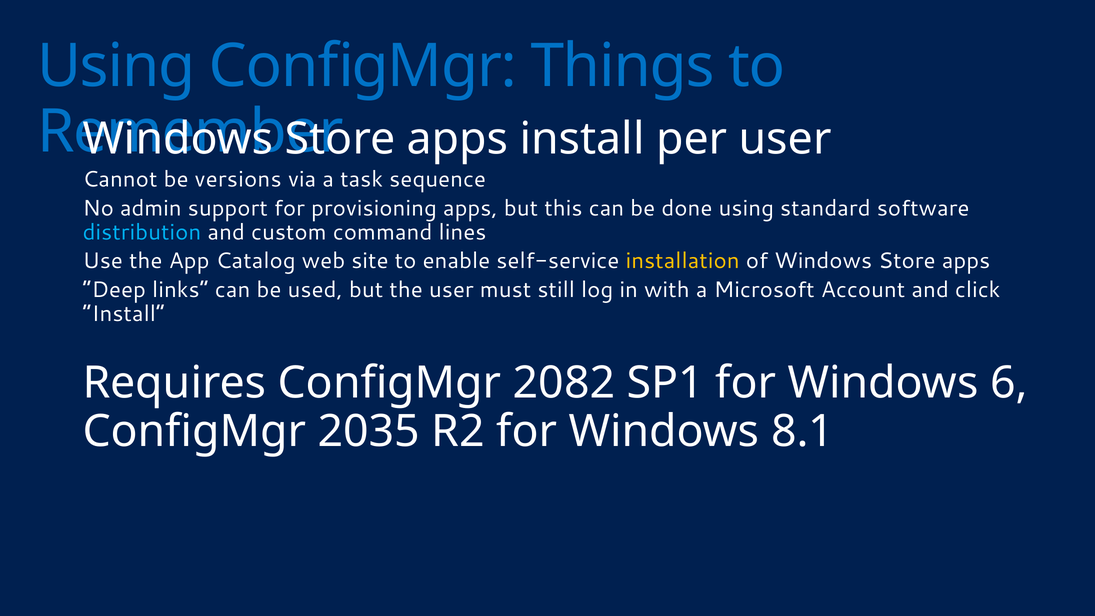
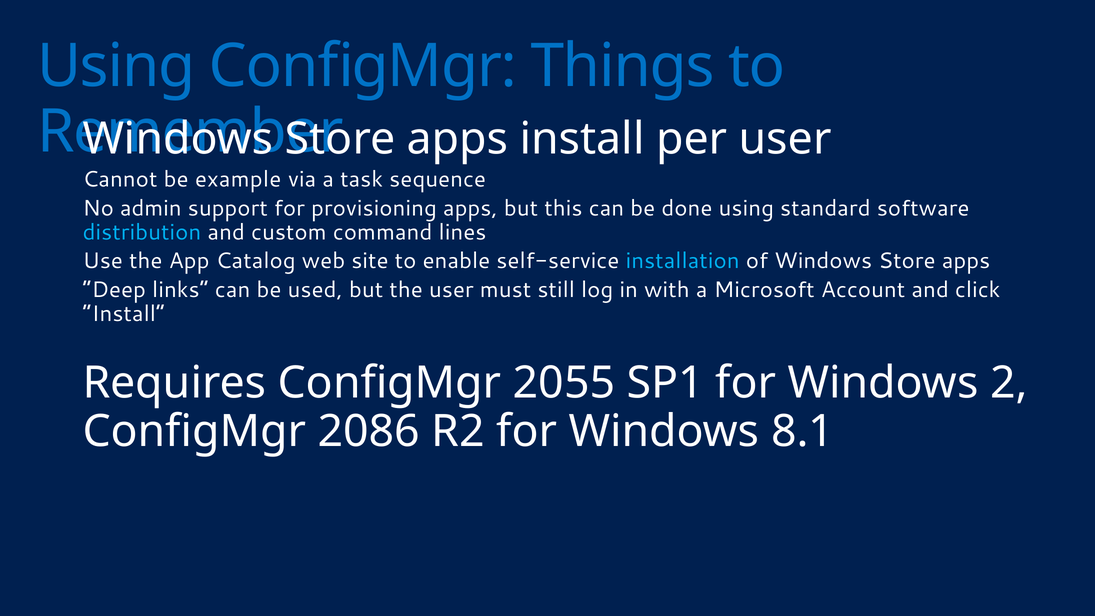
versions: versions -> example
installation colour: yellow -> light blue
2082: 2082 -> 2055
6: 6 -> 2
2035: 2035 -> 2086
